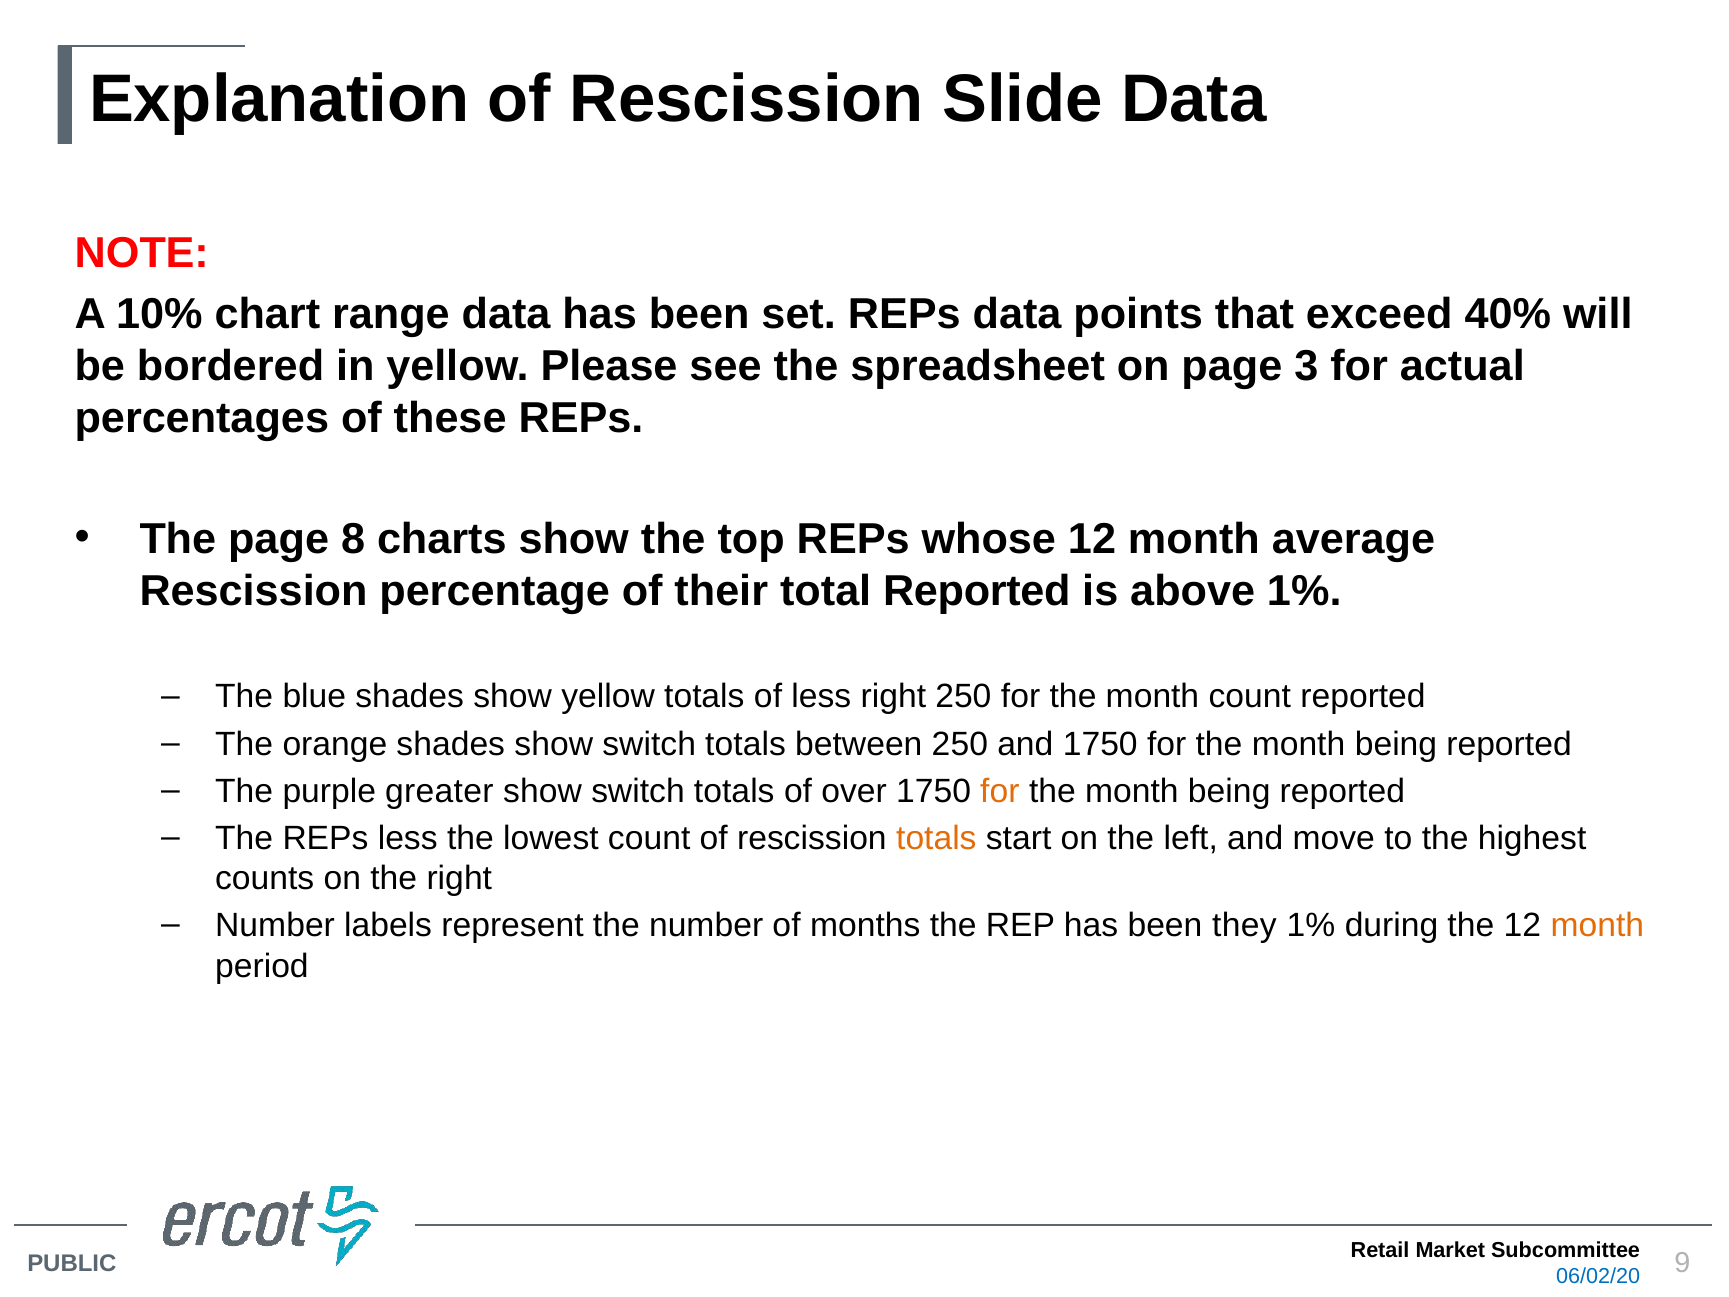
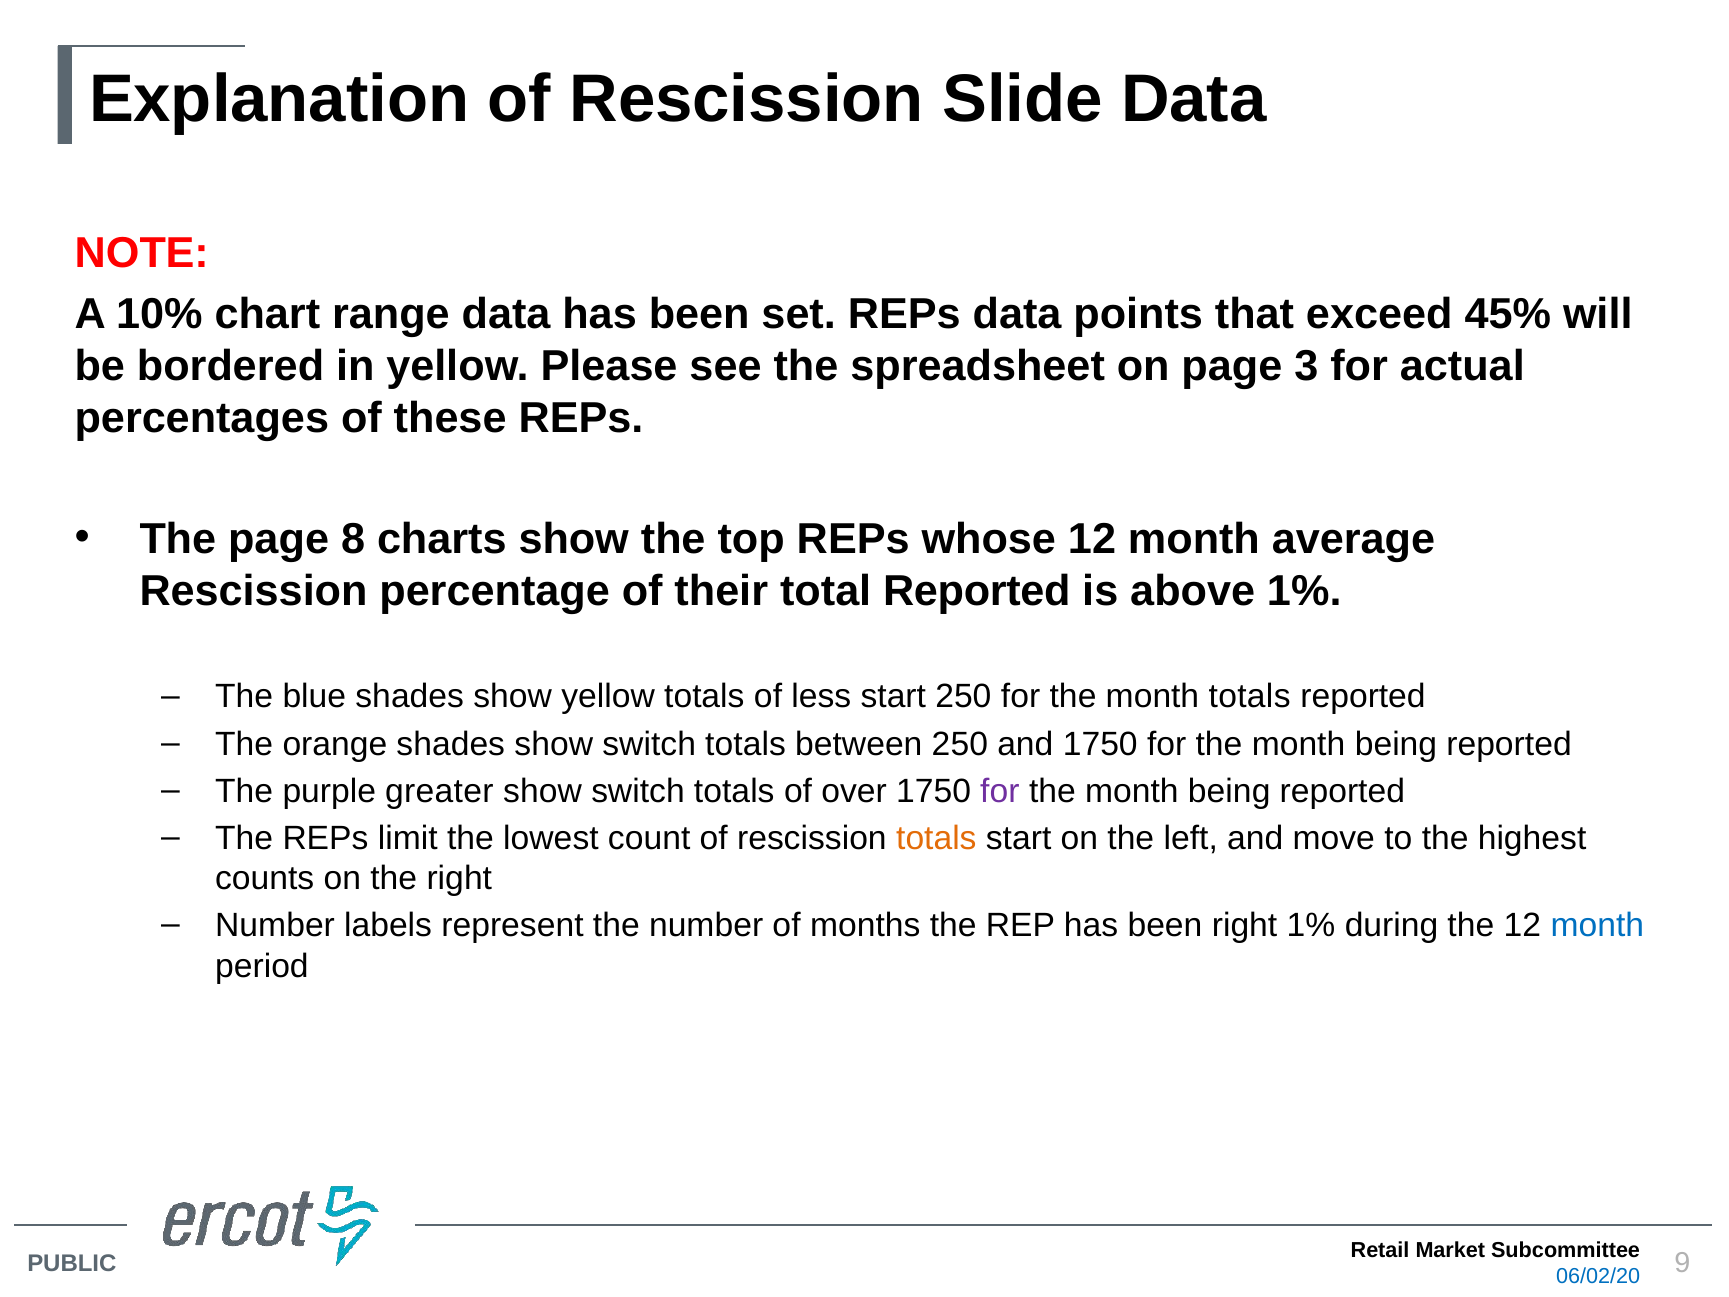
40%: 40% -> 45%
less right: right -> start
month count: count -> totals
for at (1000, 791) colour: orange -> purple
REPs less: less -> limit
been they: they -> right
month at (1597, 925) colour: orange -> blue
